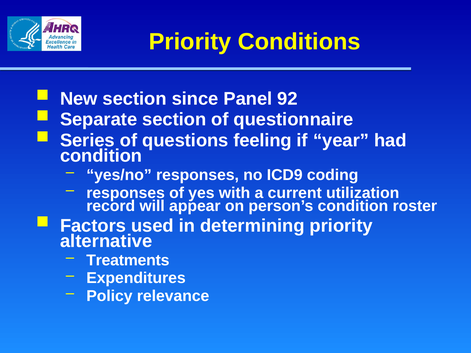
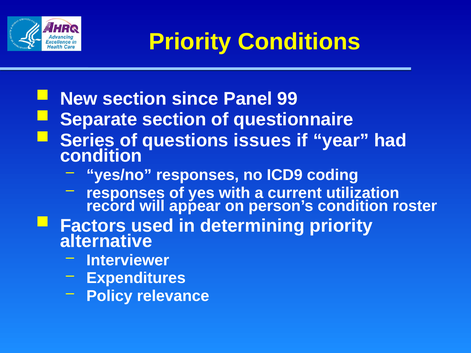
92: 92 -> 99
feeling: feeling -> issues
Treatments: Treatments -> Interviewer
